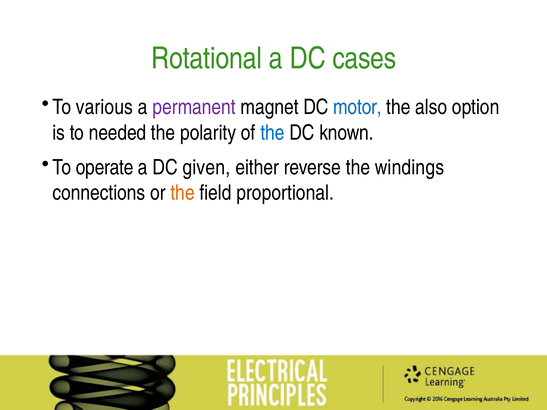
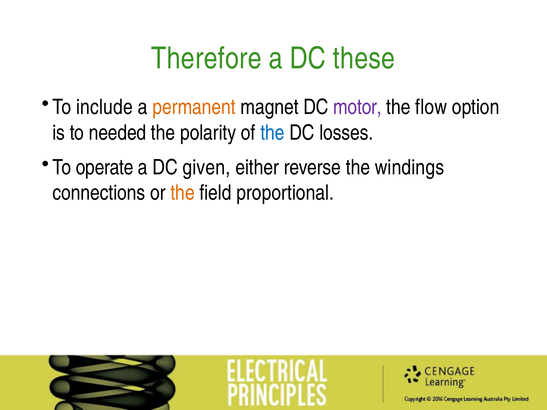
Rotational: Rotational -> Therefore
cases: cases -> these
various: various -> include
permanent colour: purple -> orange
motor colour: blue -> purple
also: also -> flow
known: known -> losses
